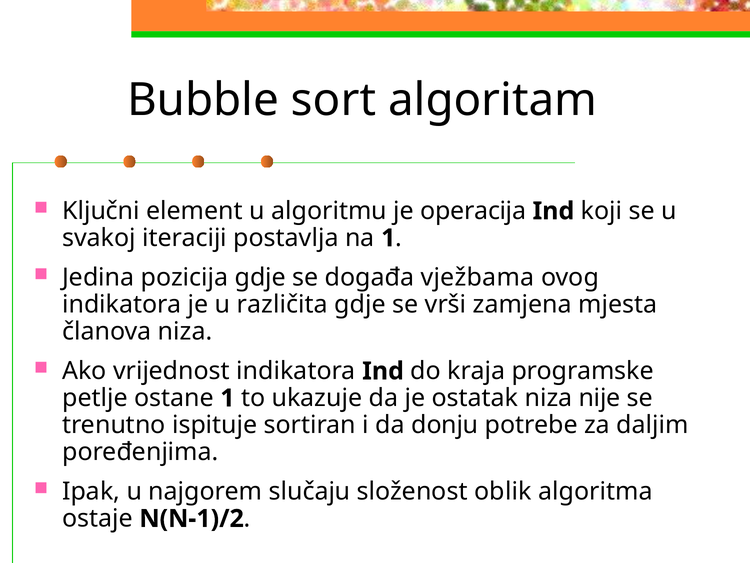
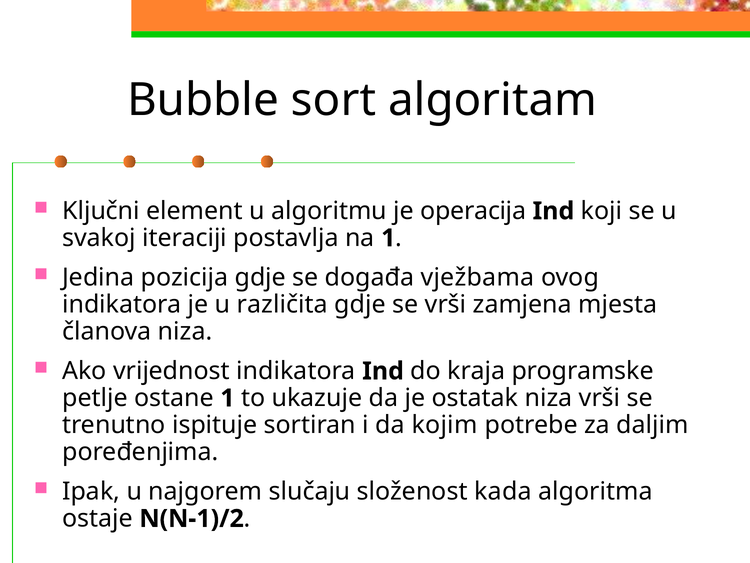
niza nije: nije -> vrši
donju: donju -> kojim
oblik: oblik -> kada
